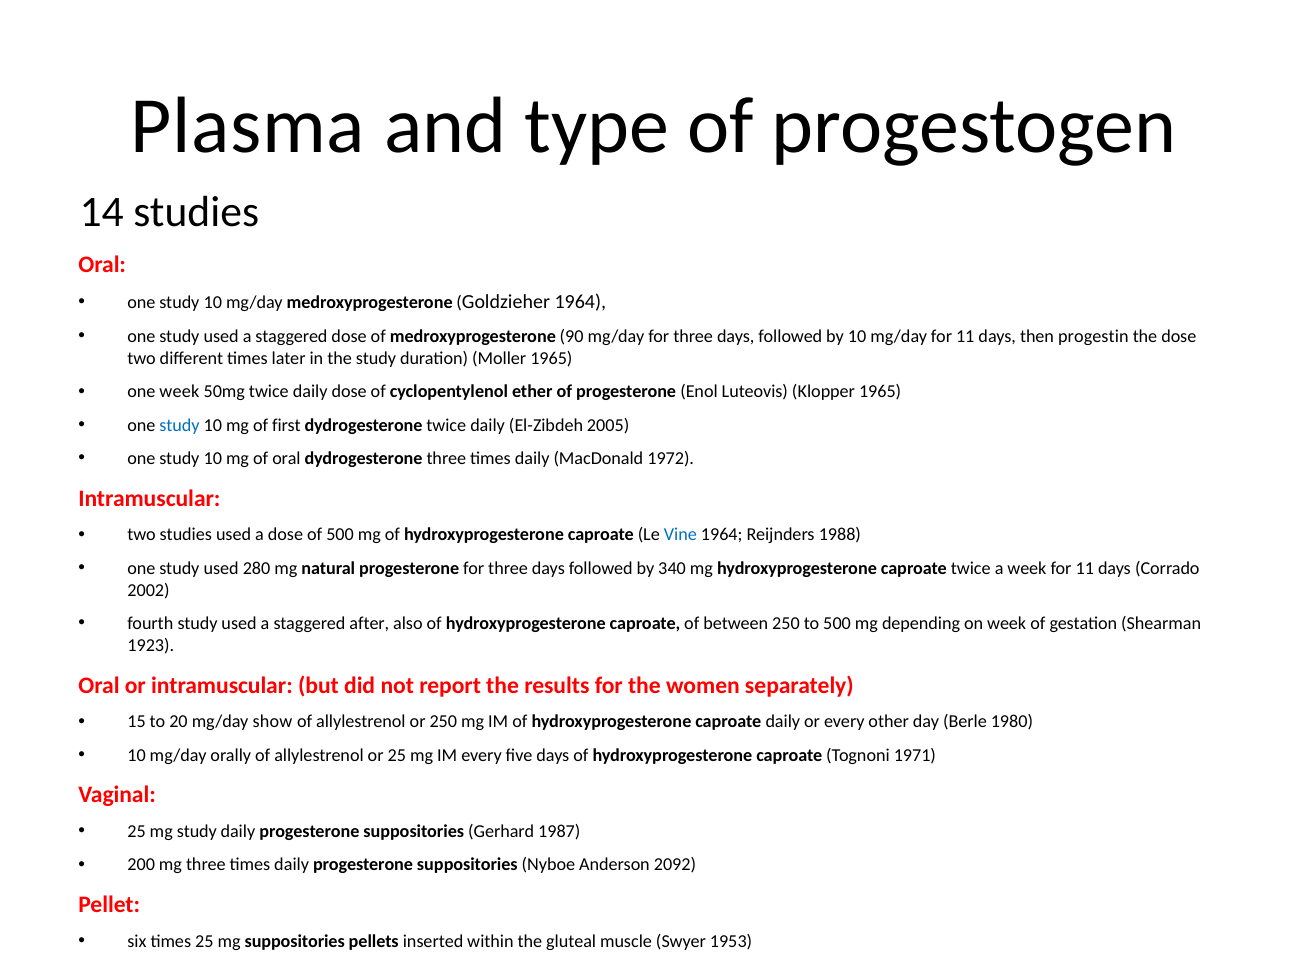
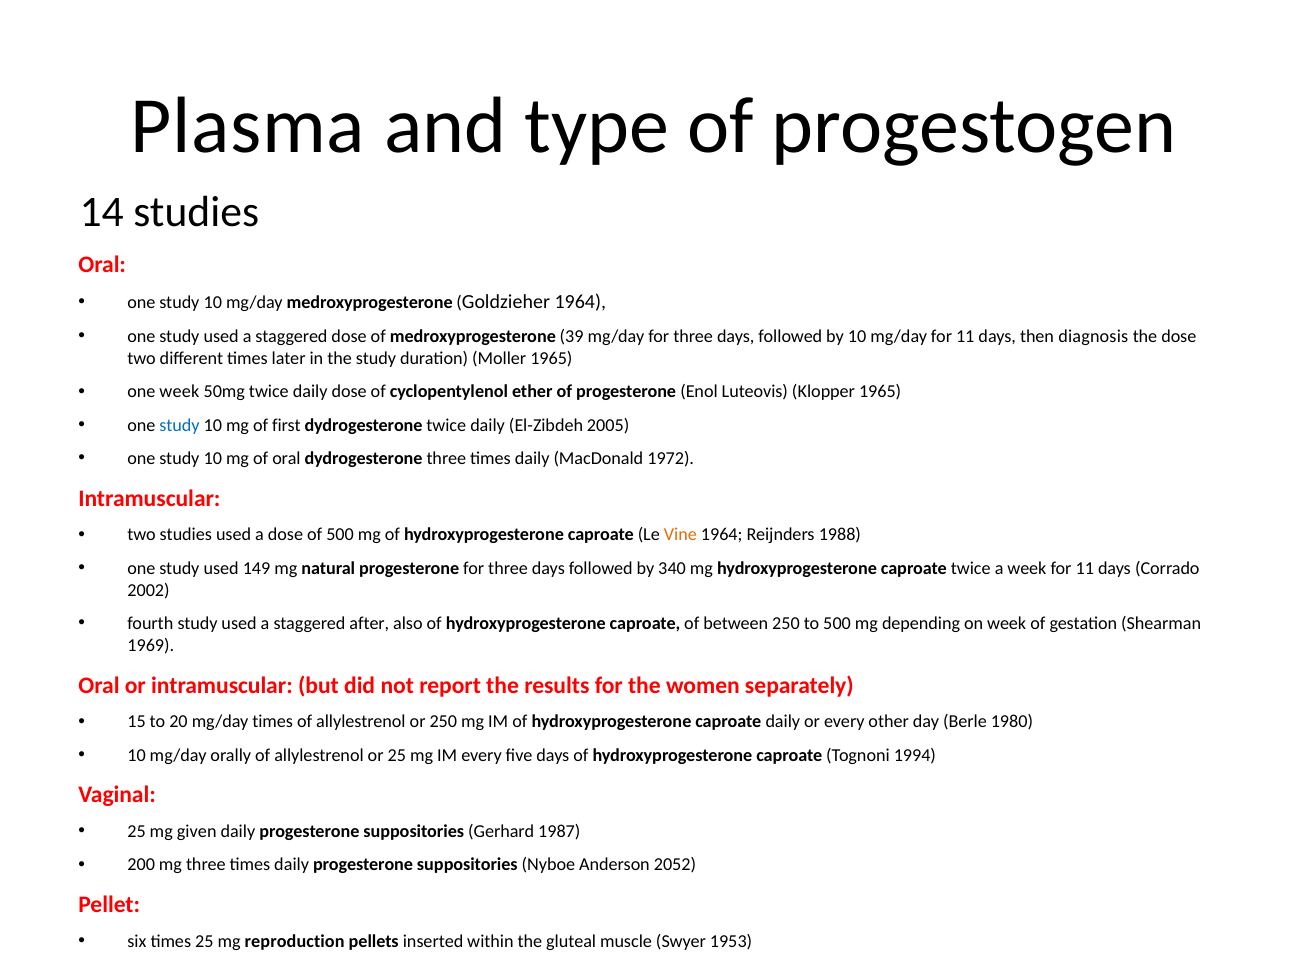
90: 90 -> 39
progestin: progestin -> diagnosis
Vine colour: blue -> orange
280: 280 -> 149
1923: 1923 -> 1969
mg/day show: show -> times
1971: 1971 -> 1994
mg study: study -> given
2092: 2092 -> 2052
mg suppositories: suppositories -> reproduction
